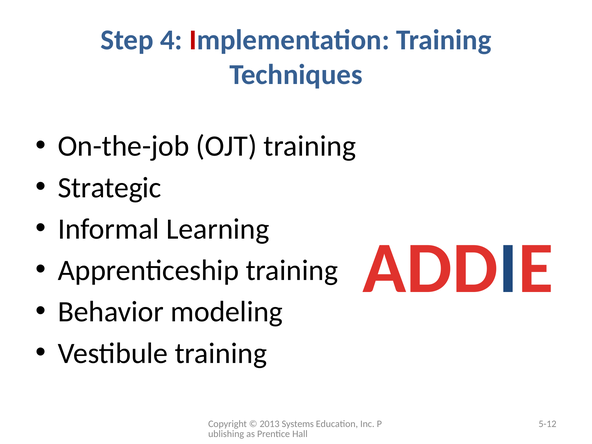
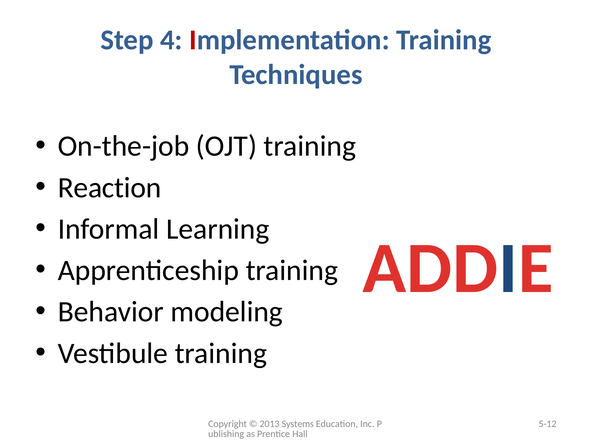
Strategic: Strategic -> Reaction
